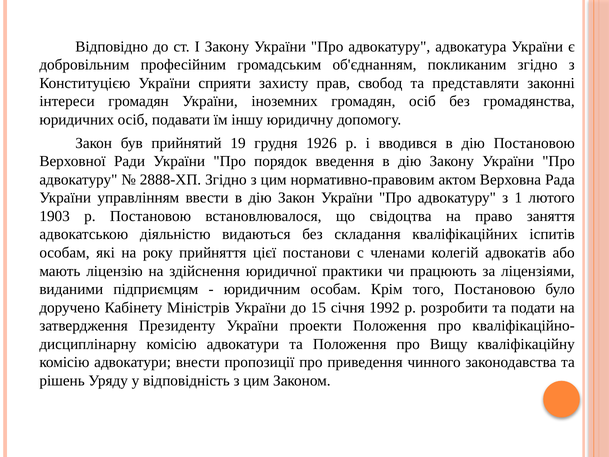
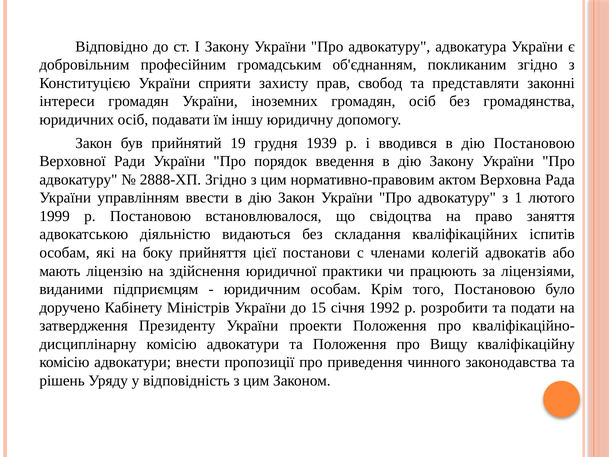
1926: 1926 -> 1939
1903: 1903 -> 1999
року: року -> боку
